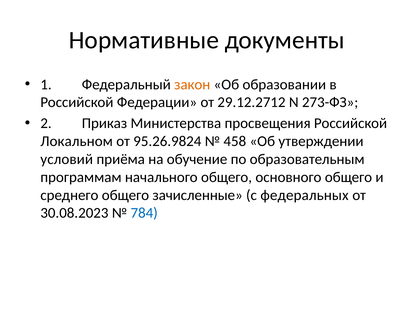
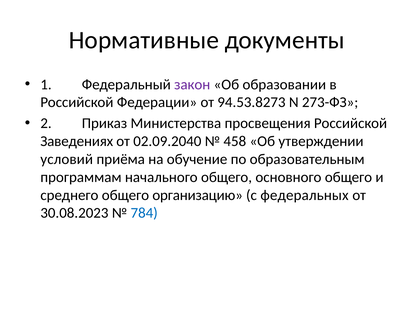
закон colour: orange -> purple
29.12.2712: 29.12.2712 -> 94.53.8273
Локальном: Локальном -> Заведениях
95.26.9824: 95.26.9824 -> 02.09.2040
зачисленные: зачисленные -> организацию
